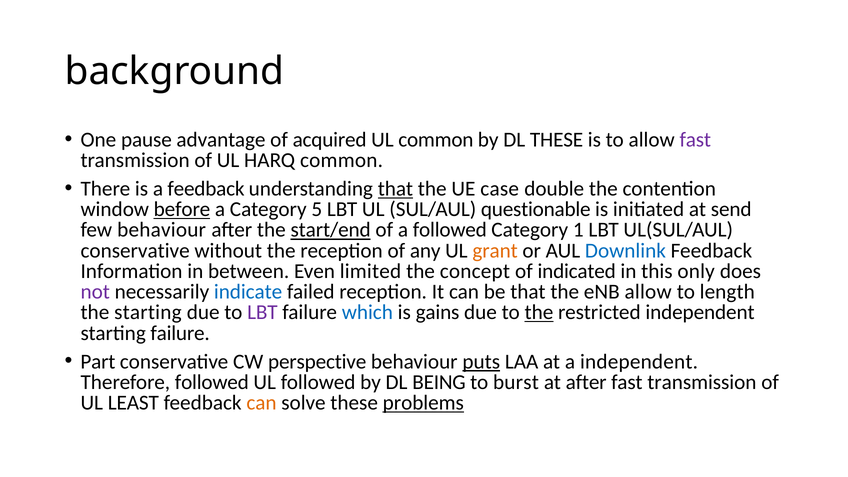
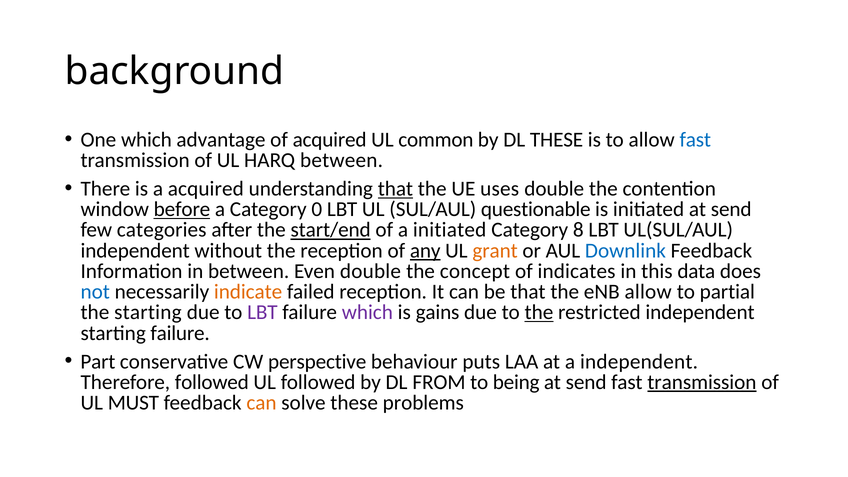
One pause: pause -> which
fast at (695, 140) colour: purple -> blue
HARQ common: common -> between
a feedback: feedback -> acquired
case: case -> uses
5: 5 -> 0
few behaviour: behaviour -> categories
a followed: followed -> initiated
1: 1 -> 8
conservative at (135, 251): conservative -> independent
any underline: none -> present
Even limited: limited -> double
indicated: indicated -> indicates
only: only -> data
not colour: purple -> blue
indicate colour: blue -> orange
length: length -> partial
which at (367, 312) colour: blue -> purple
puts underline: present -> none
BEING: BEING -> FROM
burst: burst -> being
after at (586, 382): after -> send
transmission at (702, 382) underline: none -> present
LEAST: LEAST -> MUST
problems underline: present -> none
